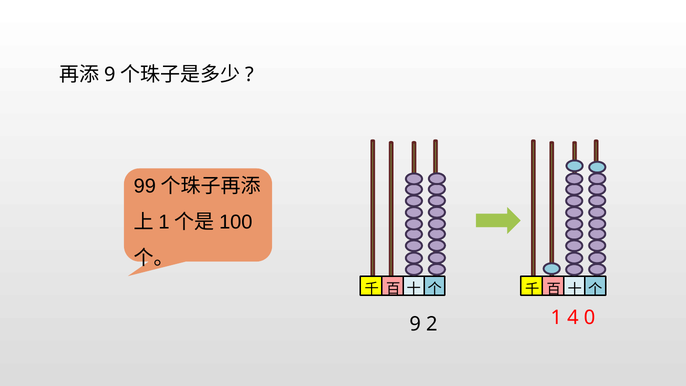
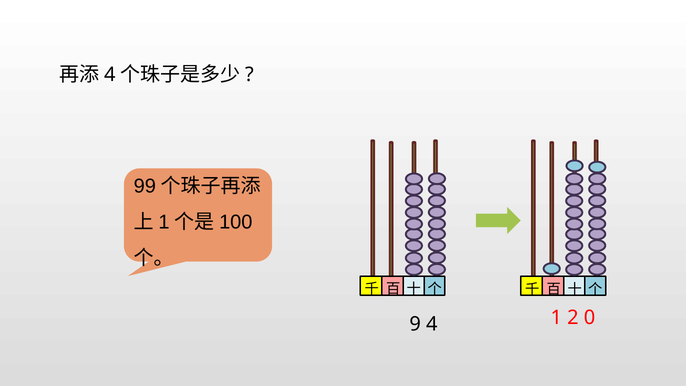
9 at (110, 75): 9 -> 4
9 2: 2 -> 4
4: 4 -> 2
